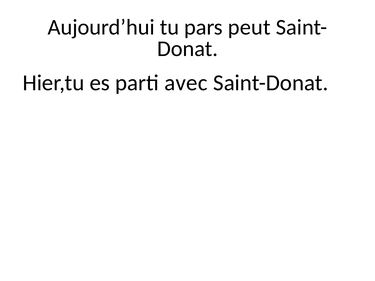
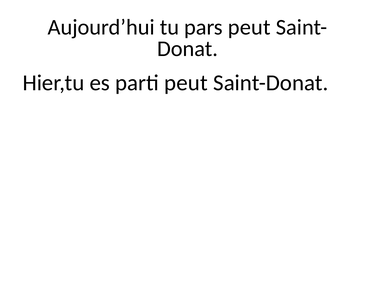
parti avec: avec -> peut
